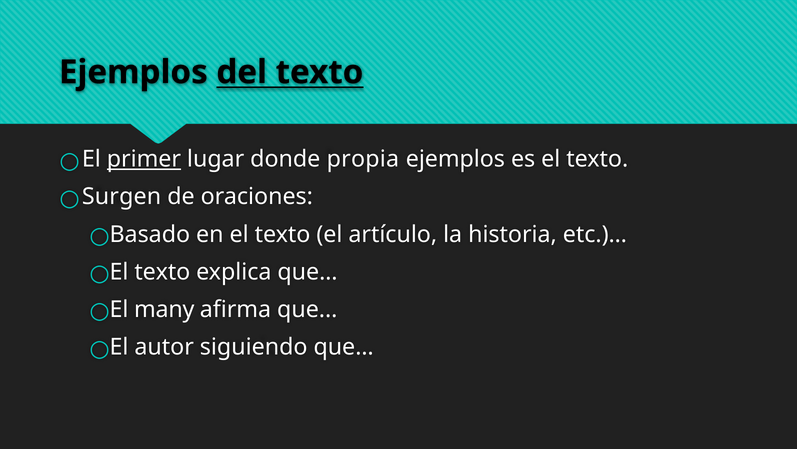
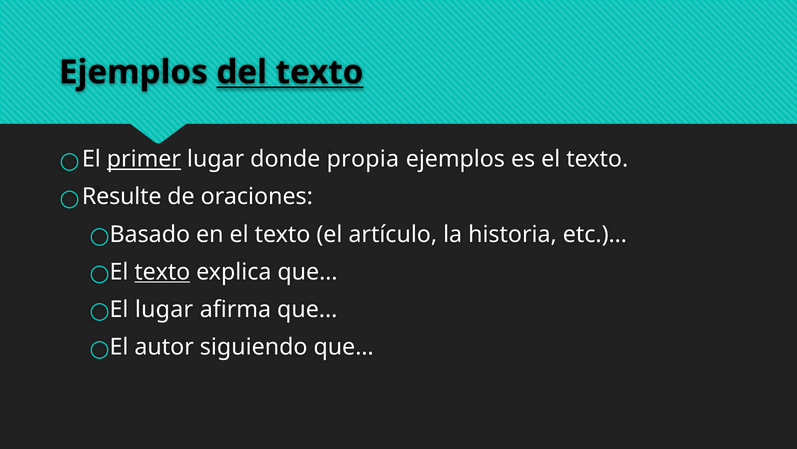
Surgen: Surgen -> Resulte
texto at (162, 272) underline: none -> present
El many: many -> lugar
